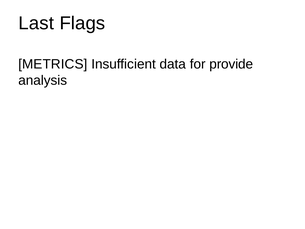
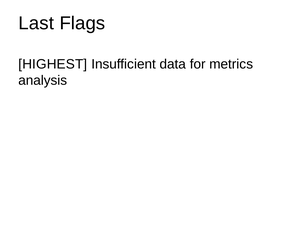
METRICS: METRICS -> HIGHEST
provide: provide -> metrics
